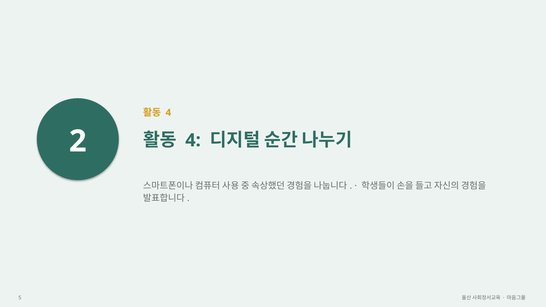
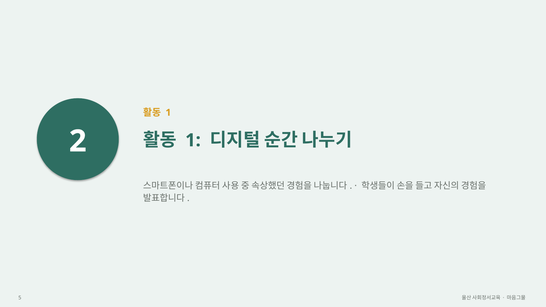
4 at (168, 113): 4 -> 1
4 at (193, 140): 4 -> 1
